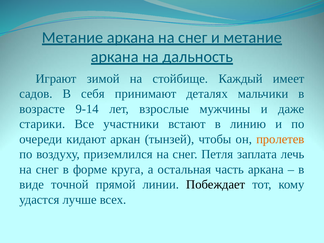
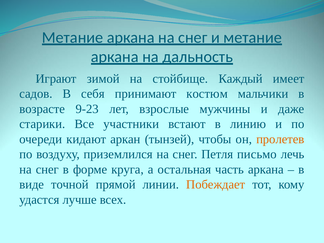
деталях: деталях -> костюм
9-14: 9-14 -> 9-23
заплата: заплата -> письмо
Побеждает colour: black -> orange
